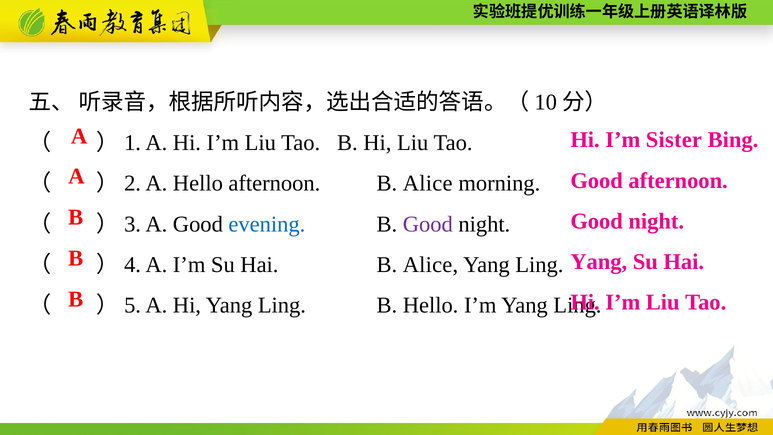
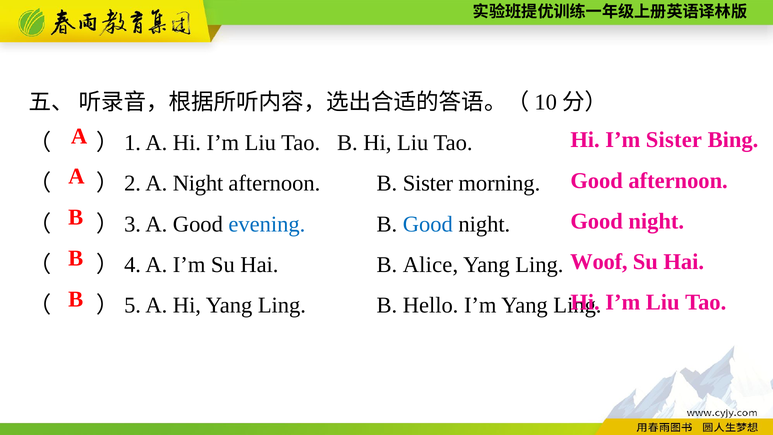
A Hello: Hello -> Night
afternoon B Alice: Alice -> Sister
Good at (428, 224) colour: purple -> blue
Yang at (599, 262): Yang -> Woof
